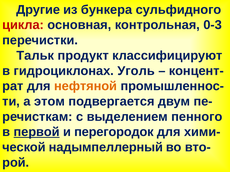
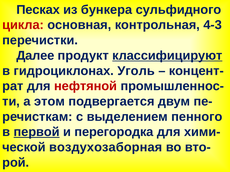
Другие: Другие -> Песках
0-3: 0-3 -> 4-3
Тальк: Тальк -> Далее
классифицируют underline: none -> present
нефтяной colour: orange -> red
перегородок: перегородок -> перегородка
надымпеллерный: надымпеллерный -> воздухозаборная
